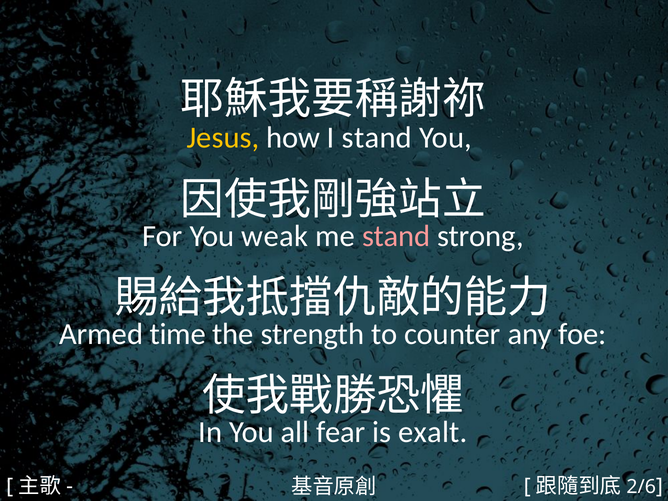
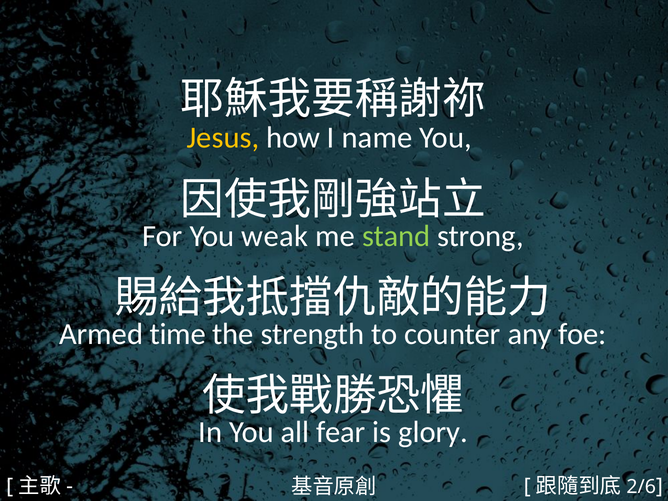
I stand: stand -> name
stand at (396, 236) colour: pink -> light green
exalt: exalt -> glory
